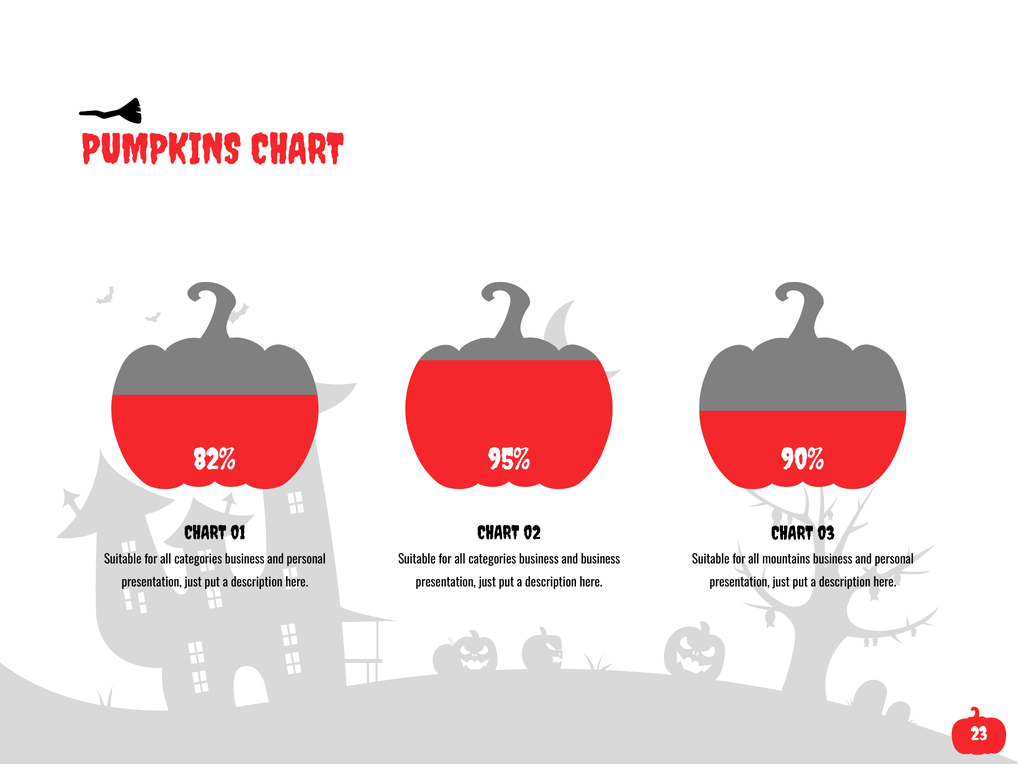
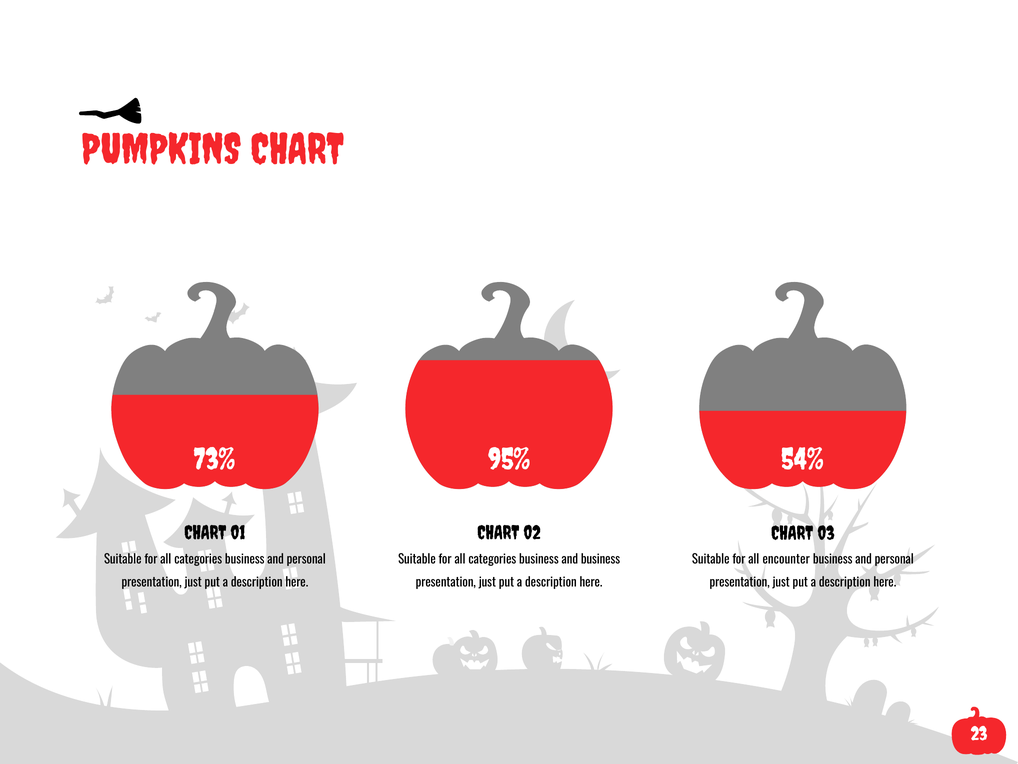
82%: 82% -> 73%
90%: 90% -> 54%
mountains: mountains -> encounter
